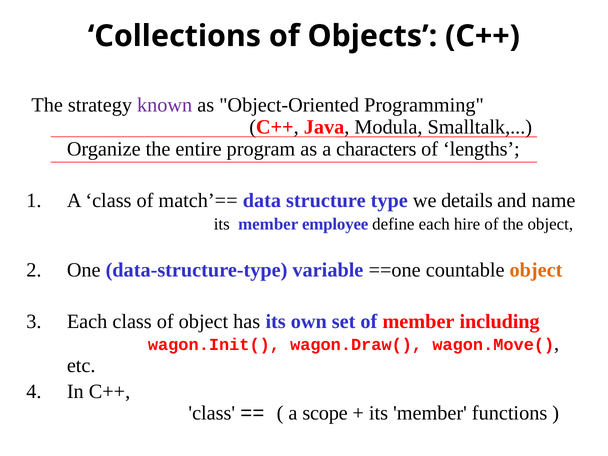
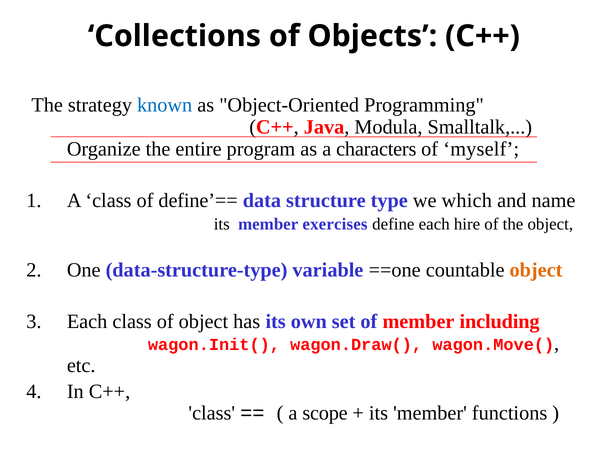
known colour: purple -> blue
lengths: lengths -> myself
match’==: match’== -> define’==
details: details -> which
employee: employee -> exercises
